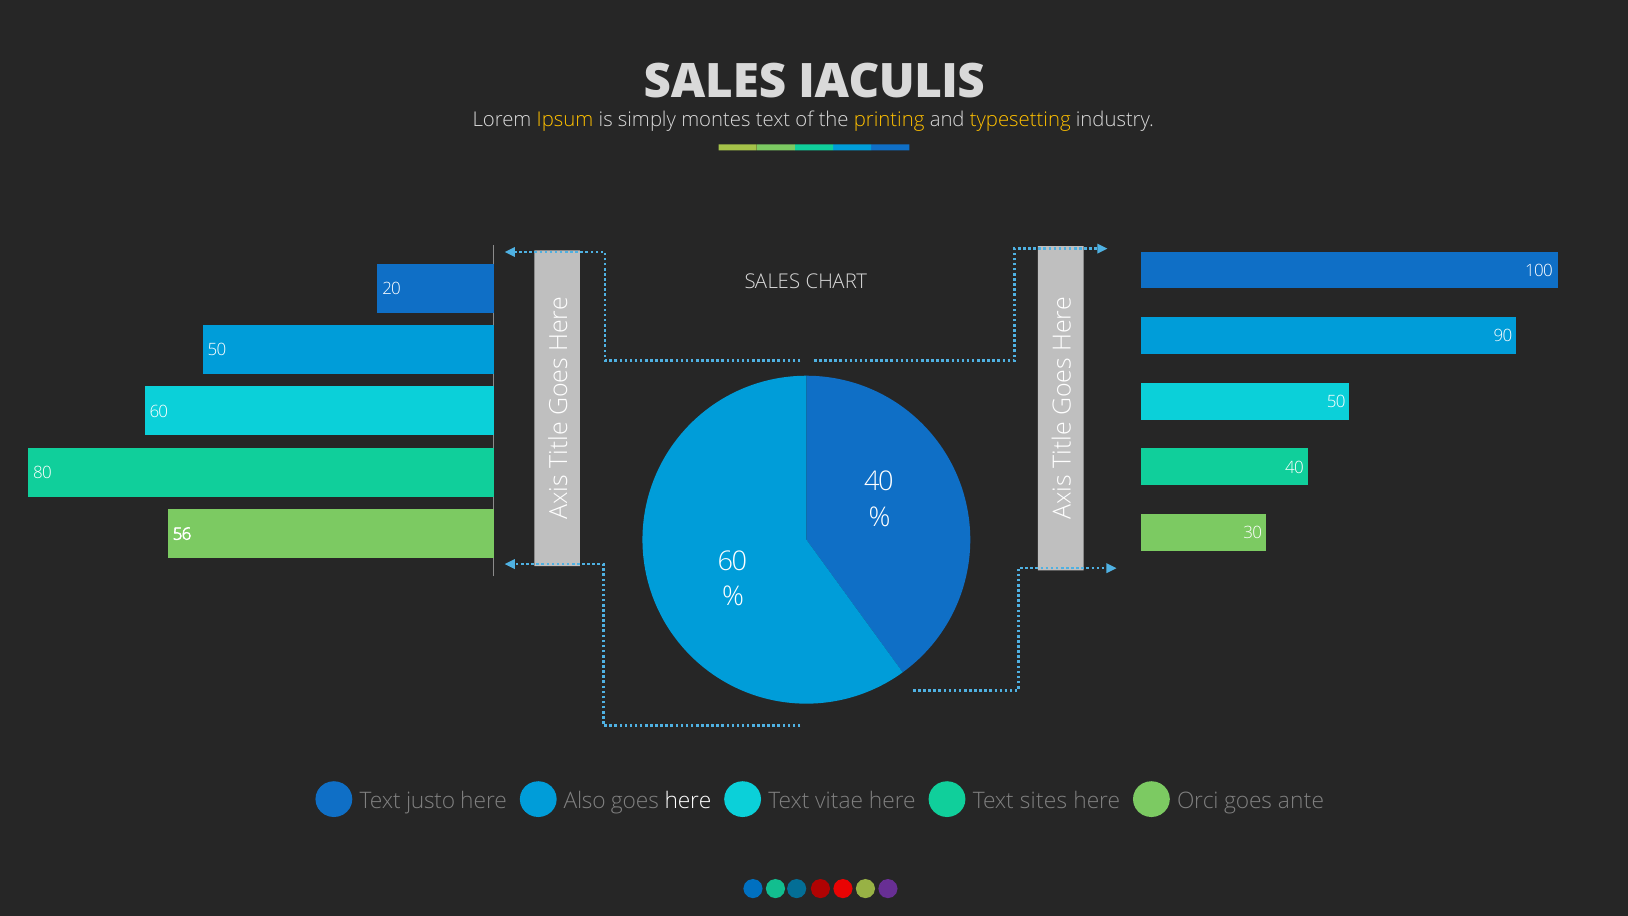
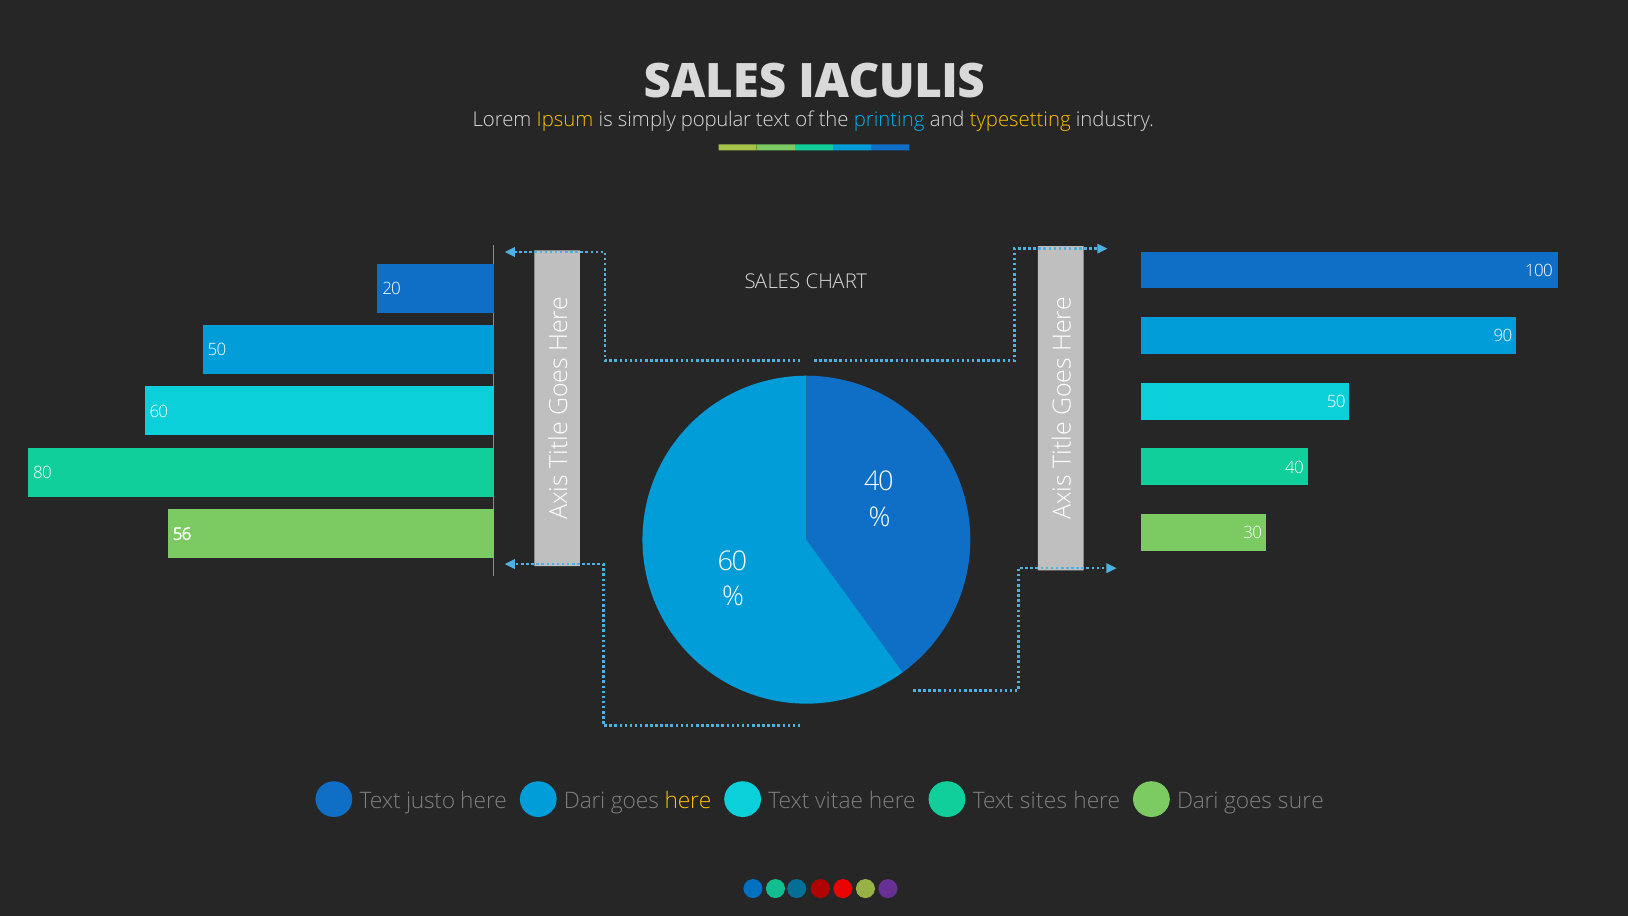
montes: montes -> popular
printing colour: yellow -> light blue
Also at (585, 800): Also -> Dari
here at (688, 800) colour: white -> yellow
Orci at (1198, 800): Orci -> Dari
ante: ante -> sure
